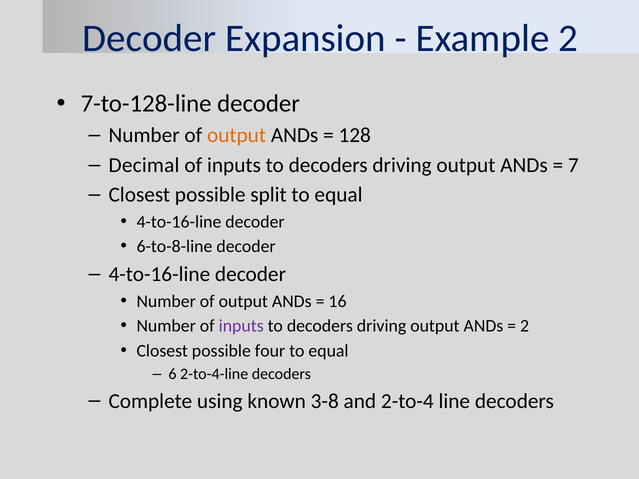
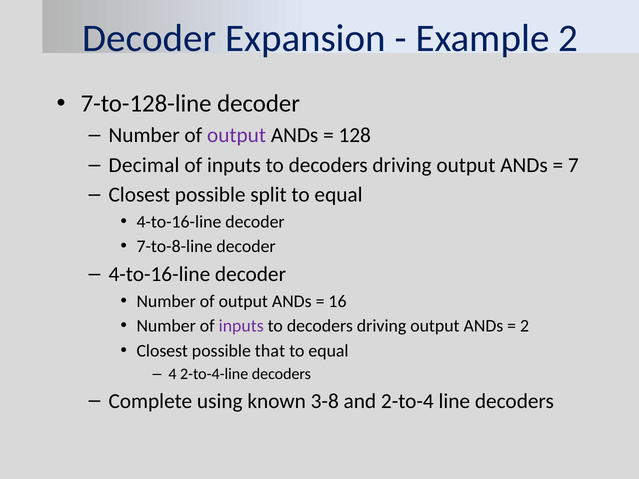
output at (237, 135) colour: orange -> purple
6-to-8-line: 6-to-8-line -> 7-to-8-line
four: four -> that
6: 6 -> 4
